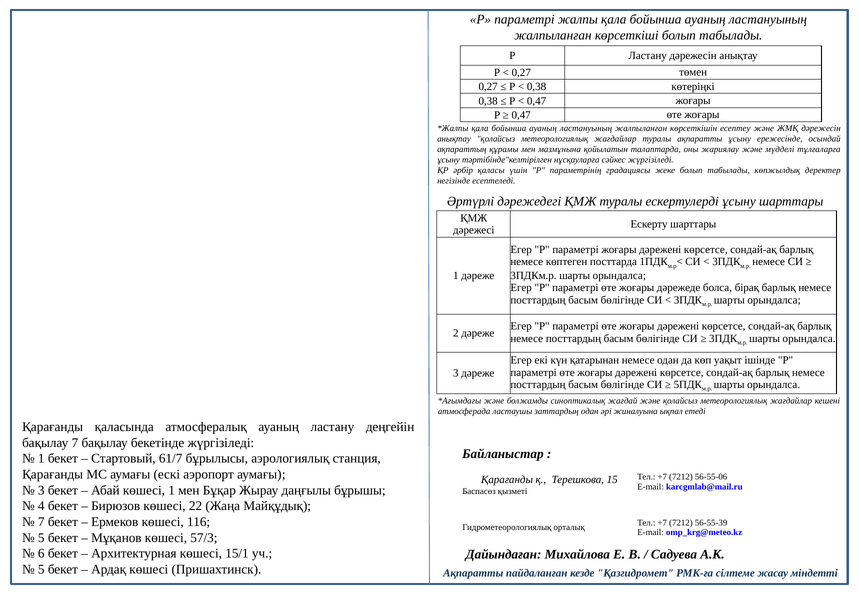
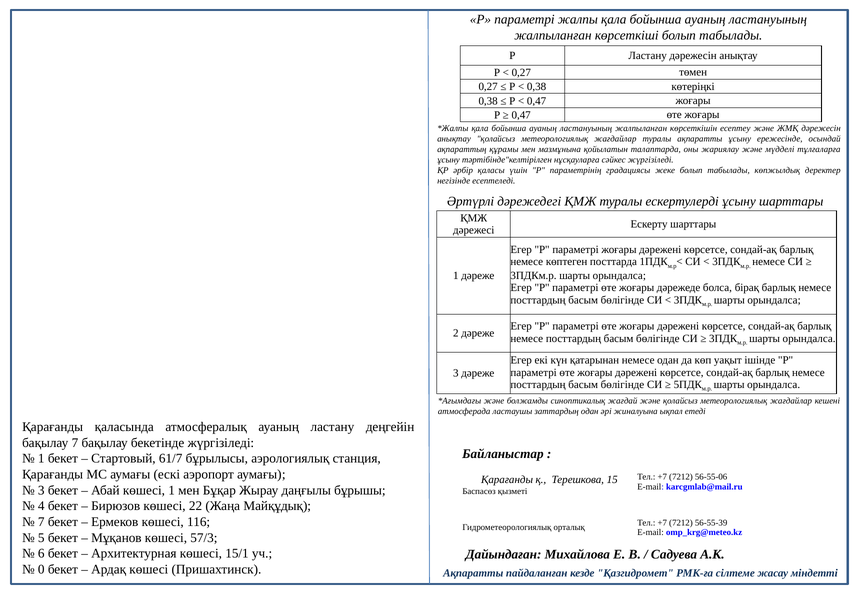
5 at (41, 570): 5 -> 0
